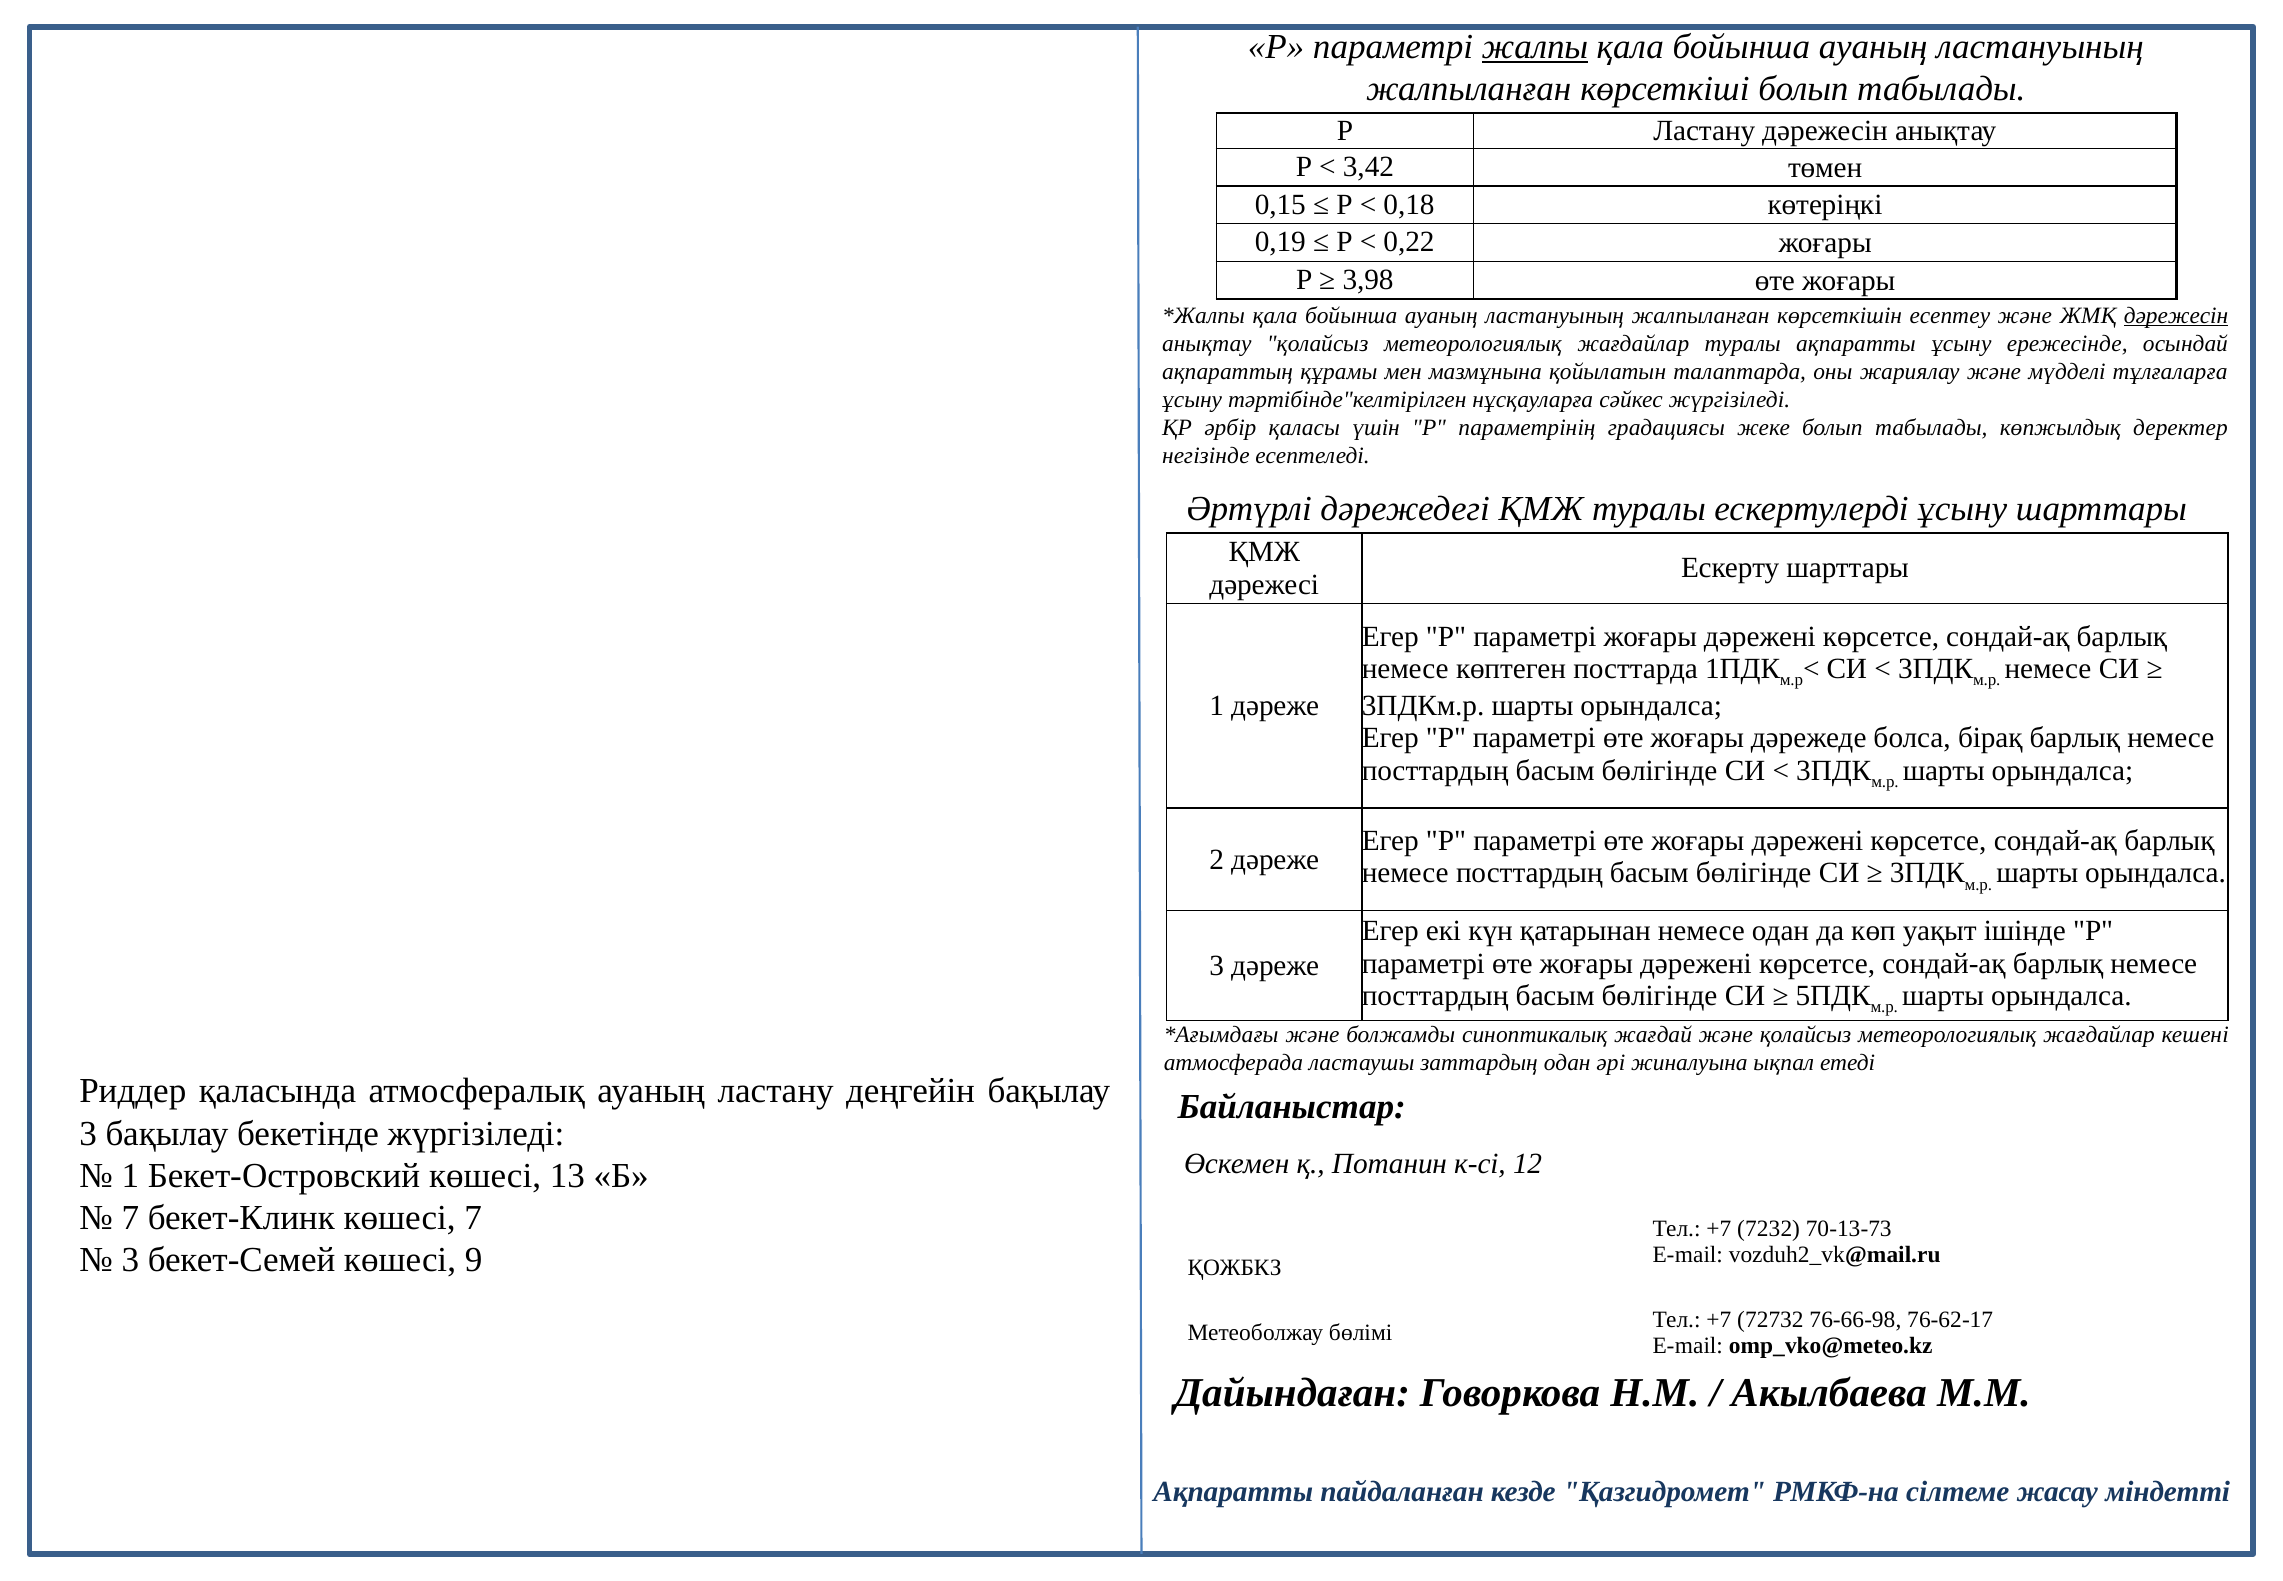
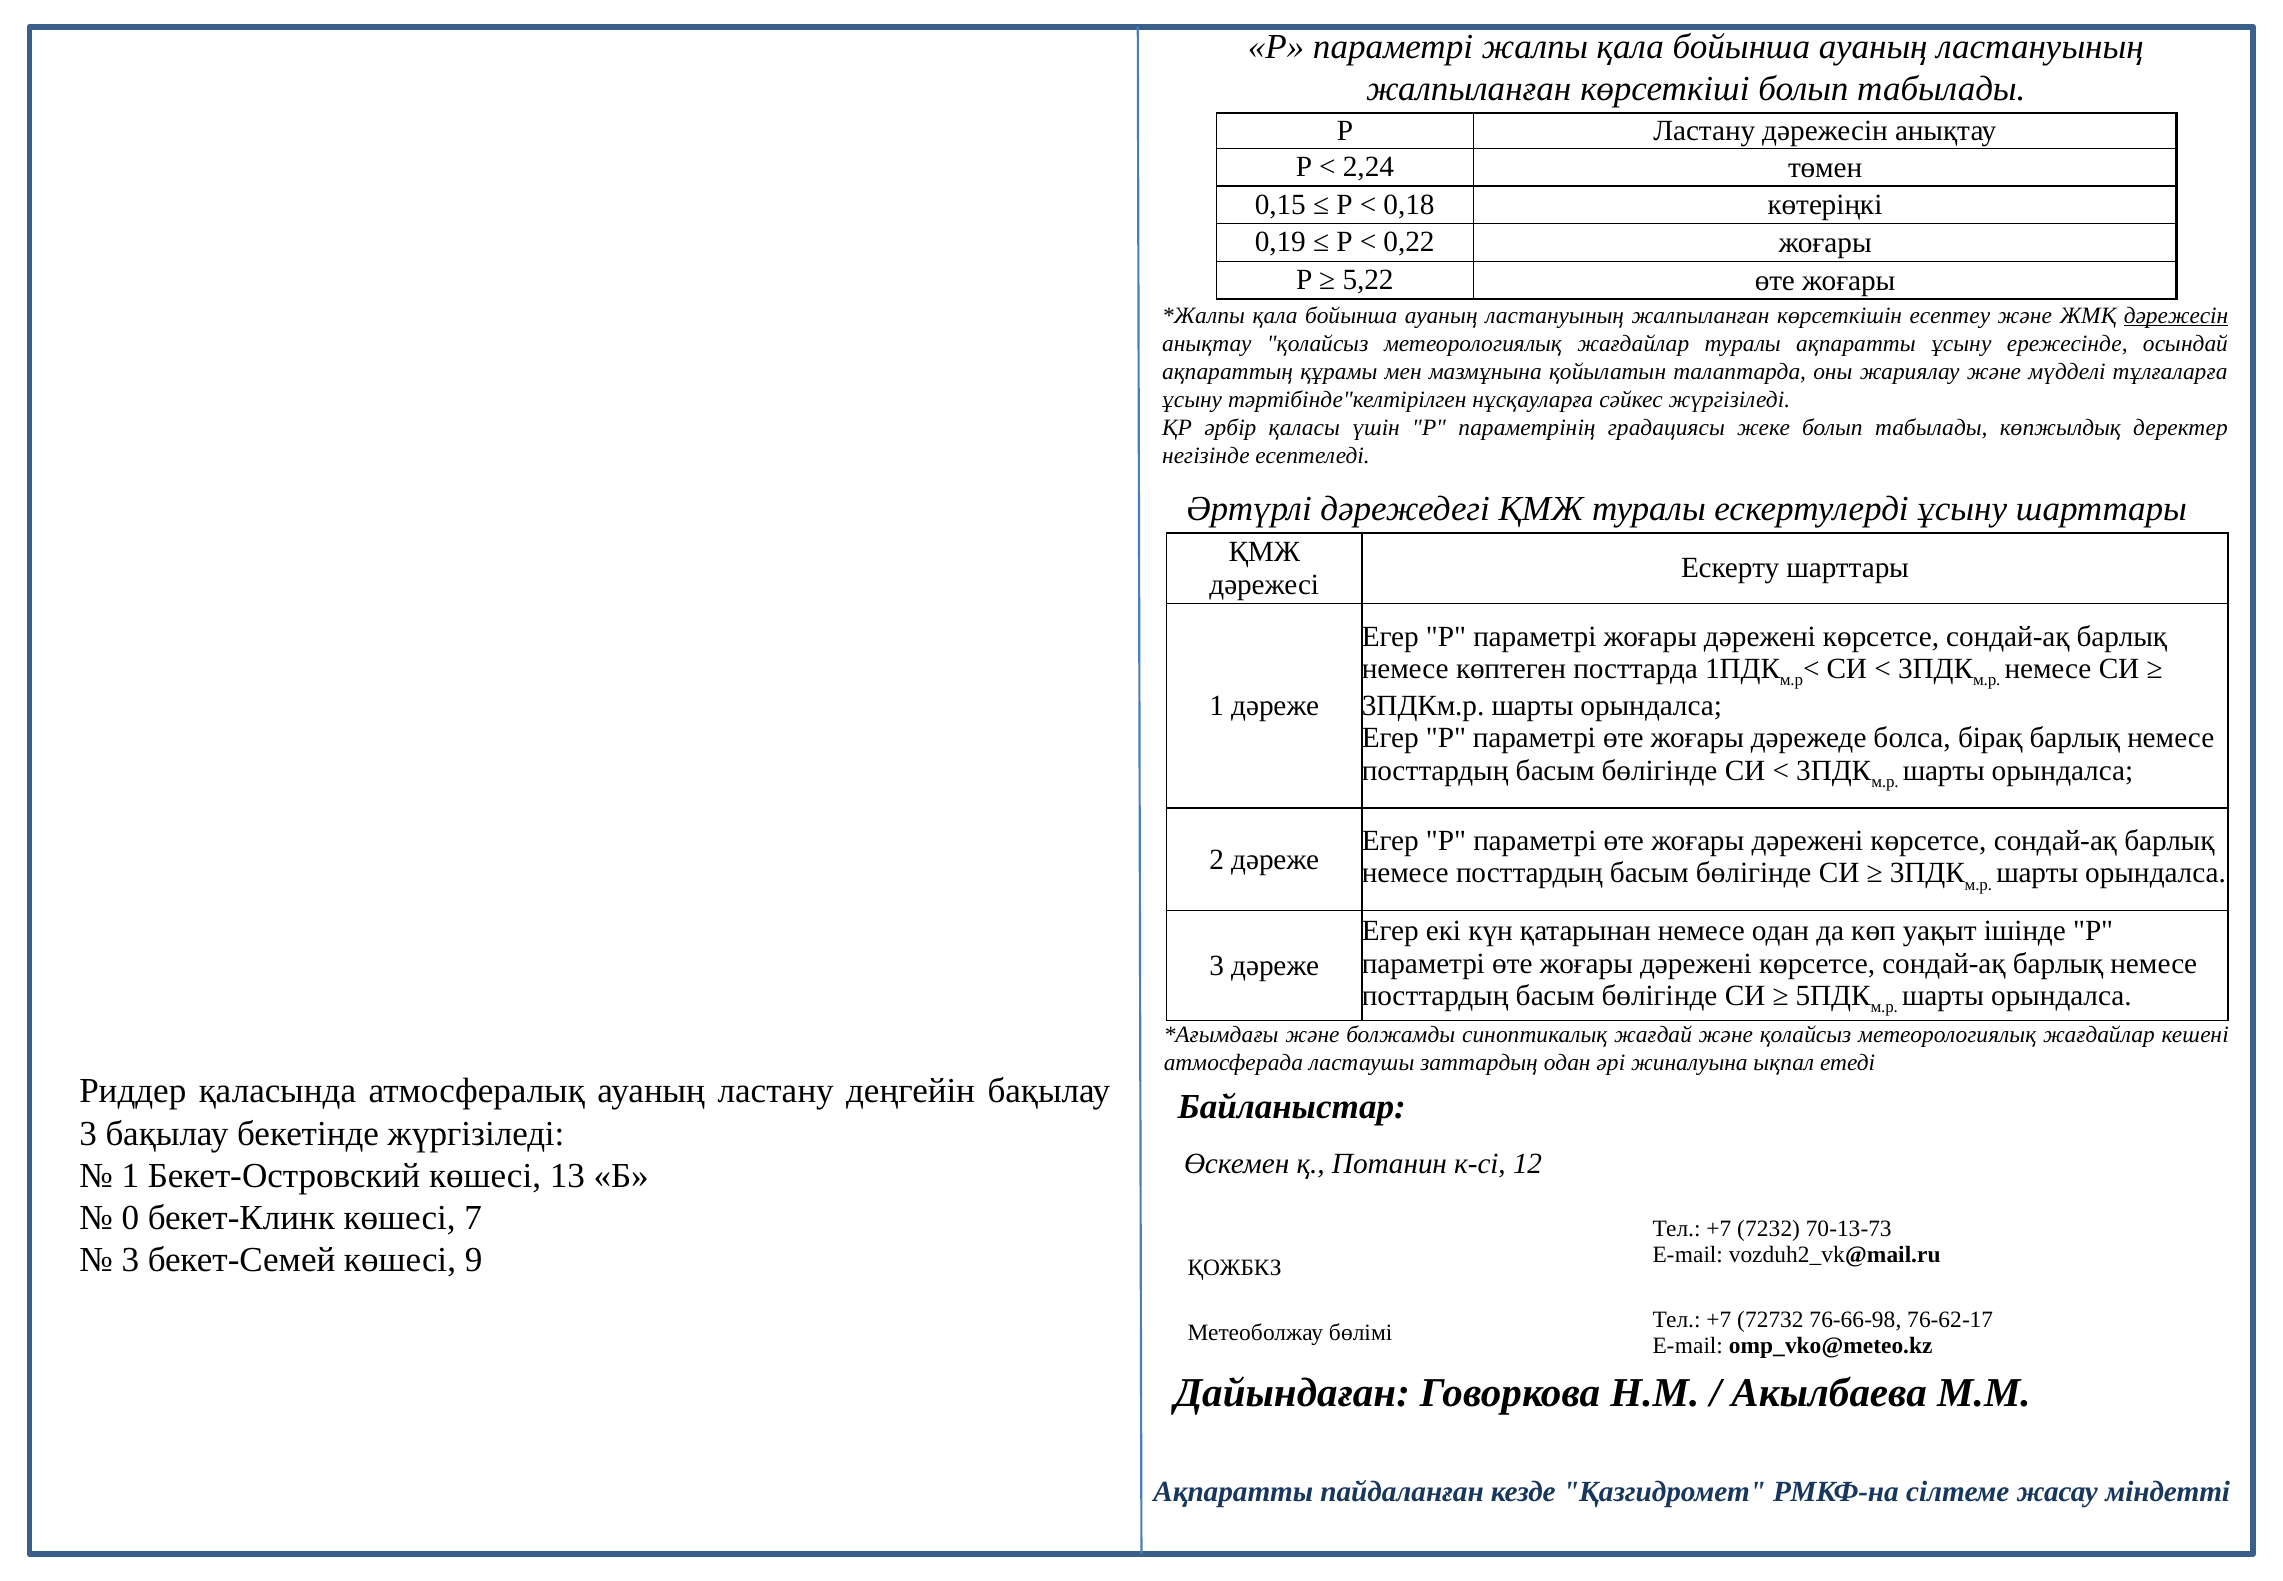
жалпы underline: present -> none
3,42: 3,42 -> 2,24
3,98: 3,98 -> 5,22
7 at (130, 1217): 7 -> 0
